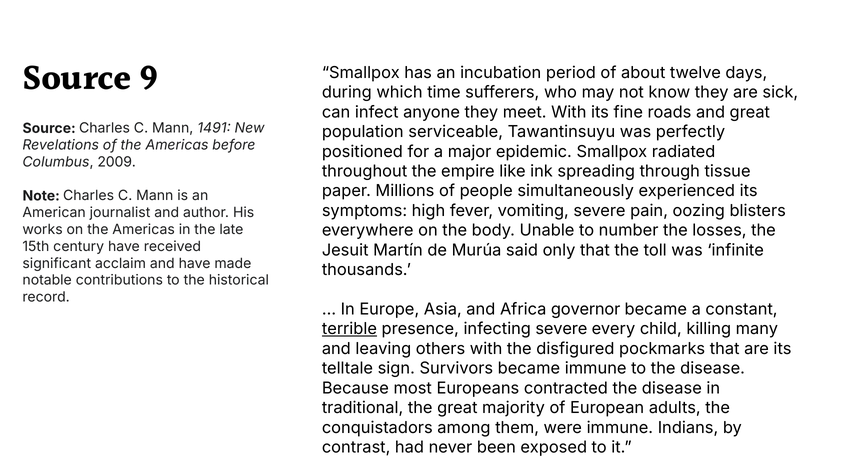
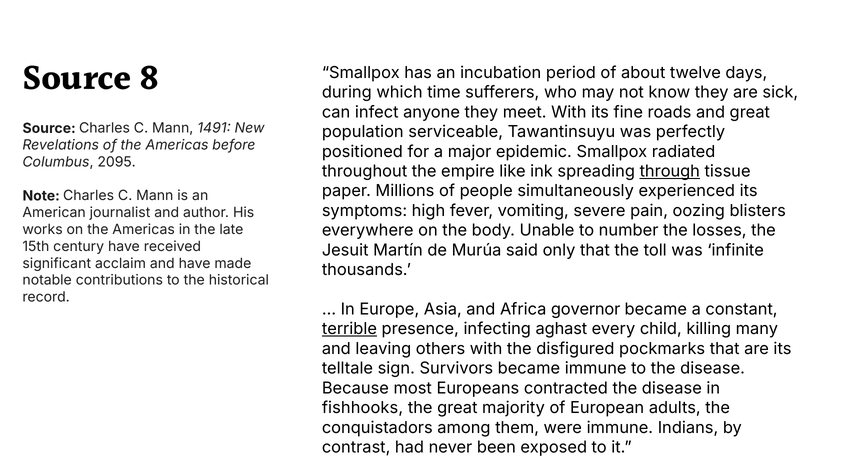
9: 9 -> 8
2009: 2009 -> 2095
through underline: none -> present
infecting severe: severe -> aghast
traditional: traditional -> fishhooks
